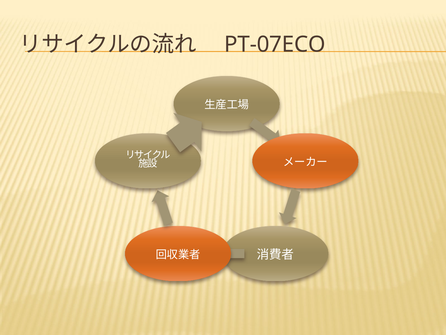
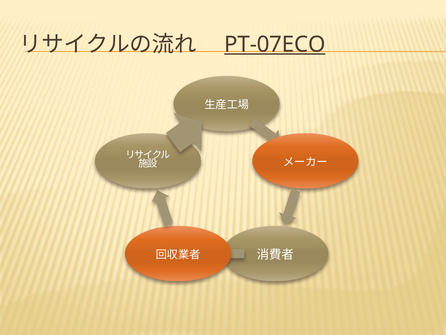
PT-07ECO underline: none -> present
